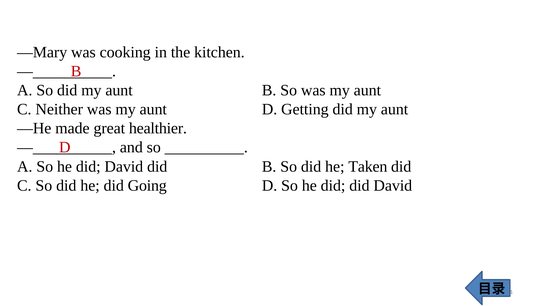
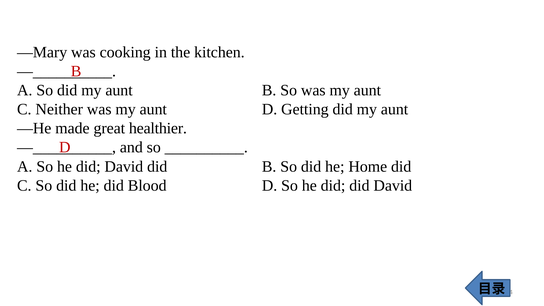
Taken: Taken -> Home
Going: Going -> Blood
